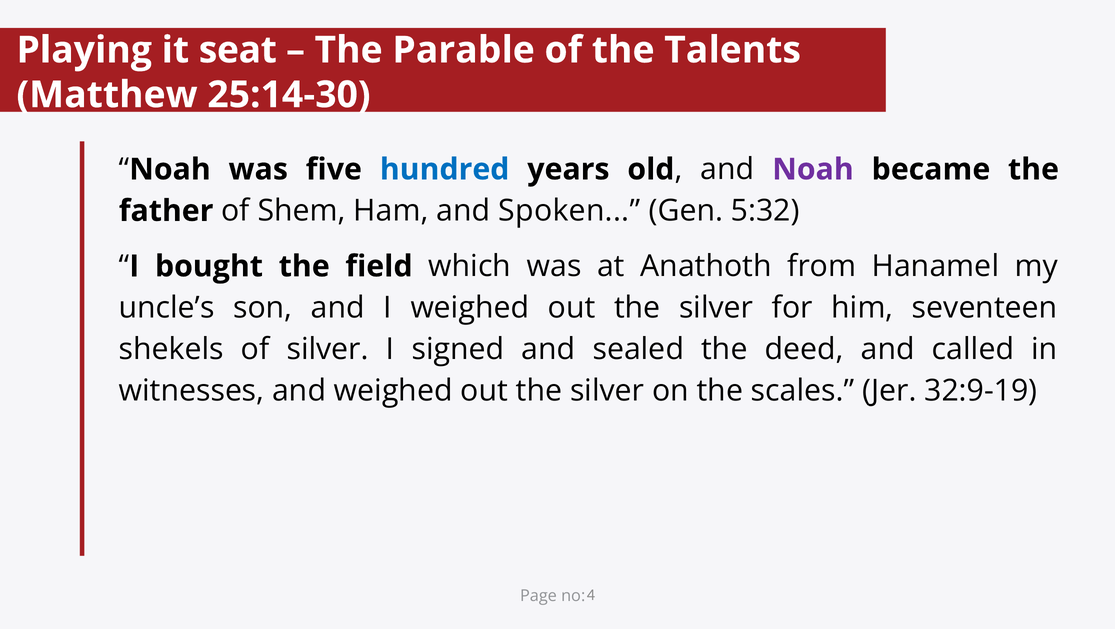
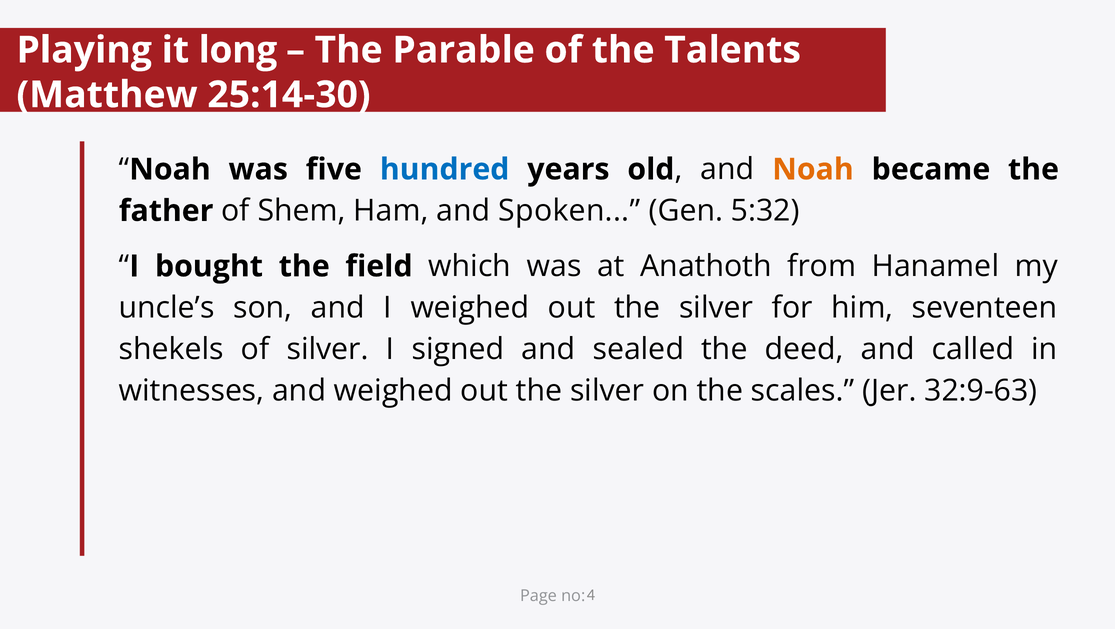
seat: seat -> long
Noah at (813, 169) colour: purple -> orange
32:9-19: 32:9-19 -> 32:9-63
